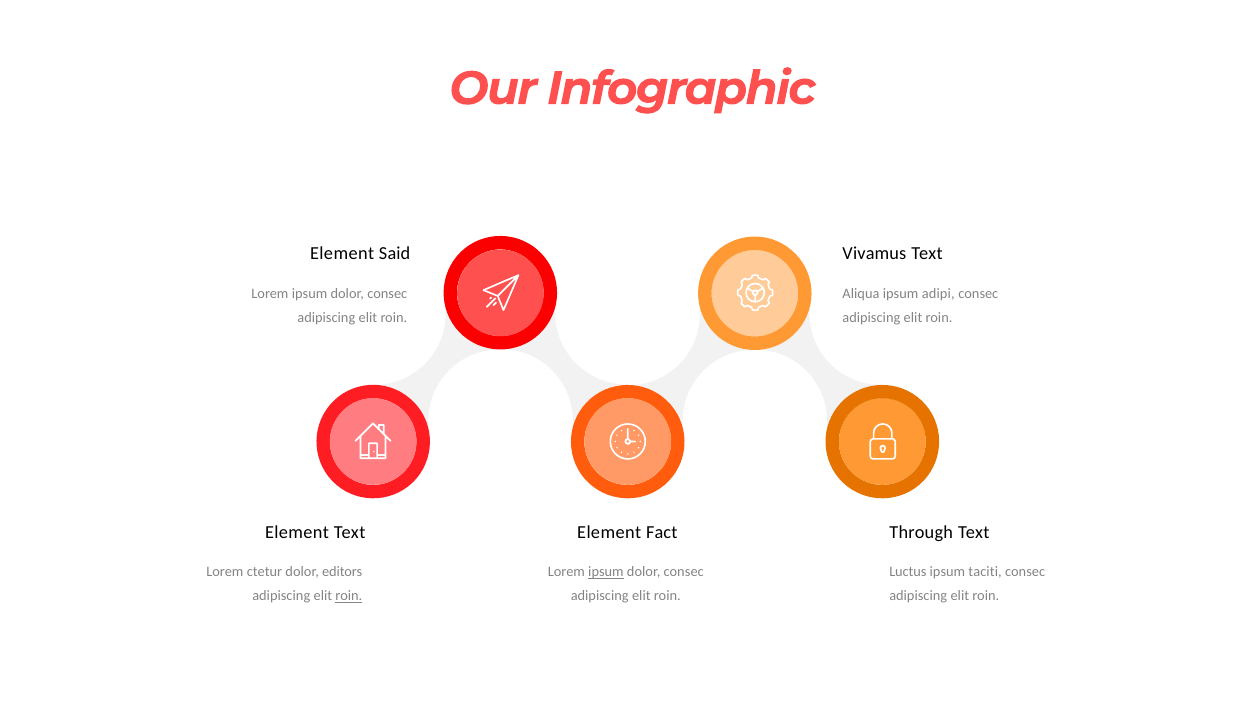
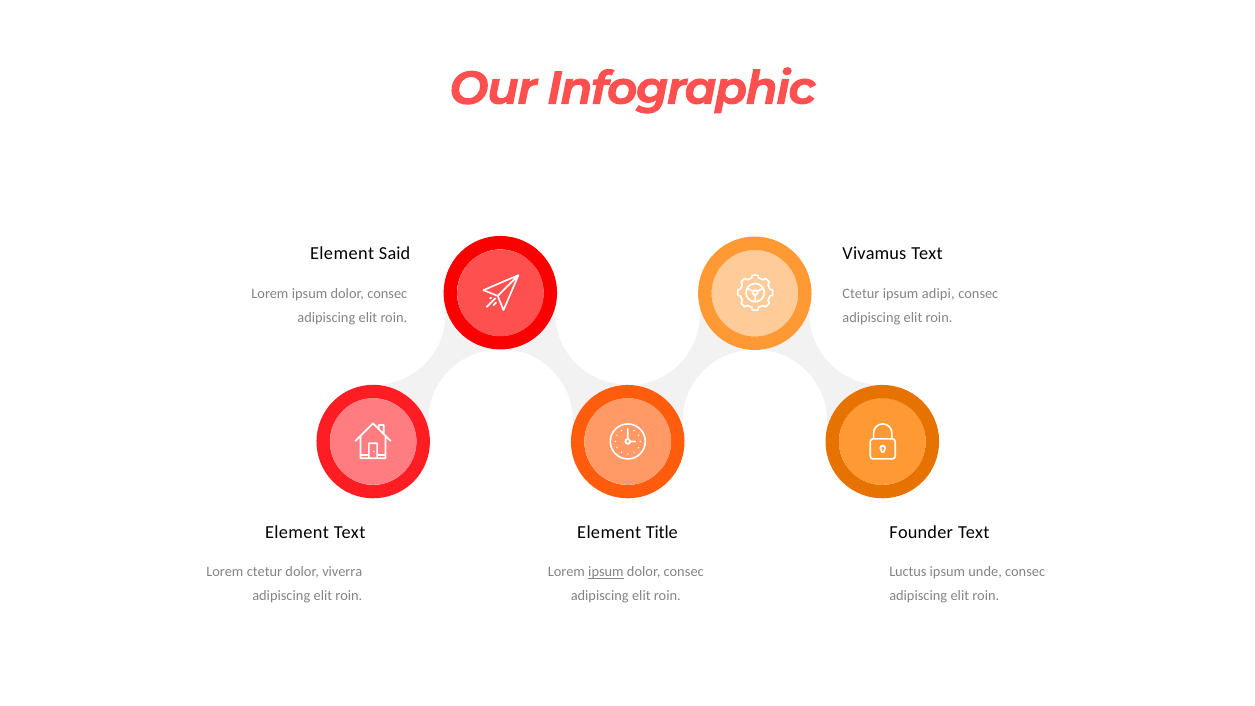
Aliqua at (861, 293): Aliqua -> Ctetur
Fact: Fact -> Title
Through: Through -> Founder
editors: editors -> viverra
taciti: taciti -> unde
roin at (349, 596) underline: present -> none
